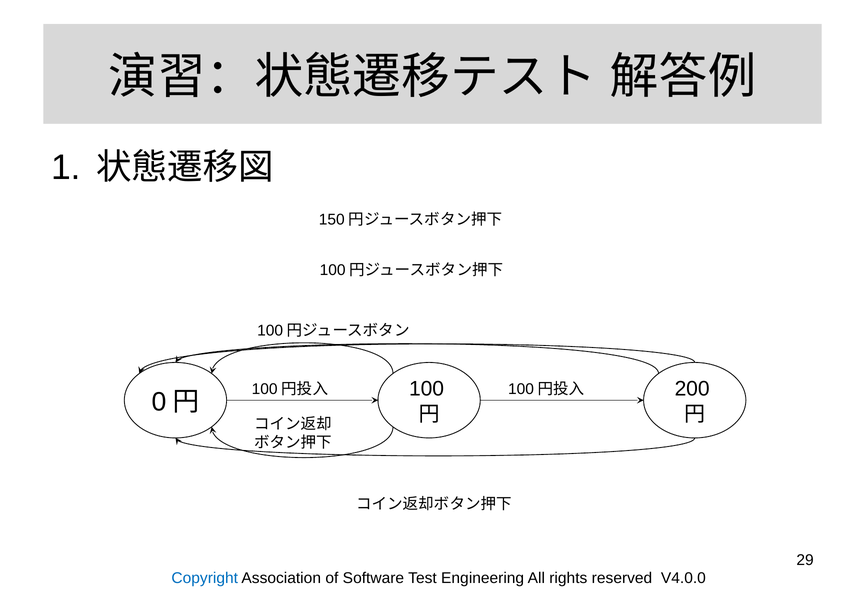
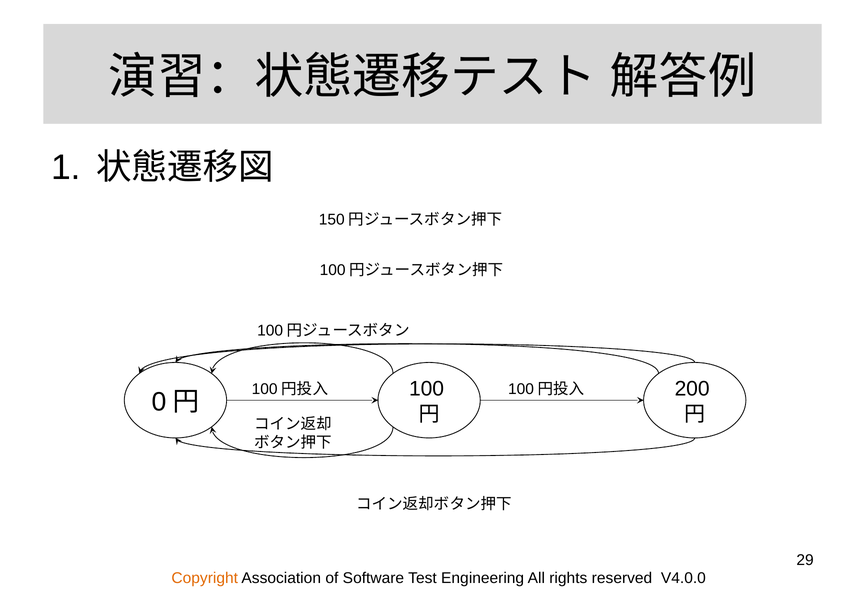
Copyright colour: blue -> orange
